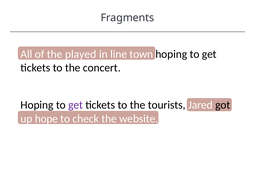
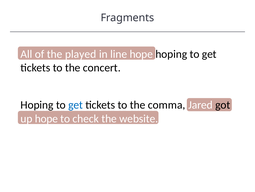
line town: town -> hope
get at (76, 105) colour: purple -> blue
tourists: tourists -> comma
